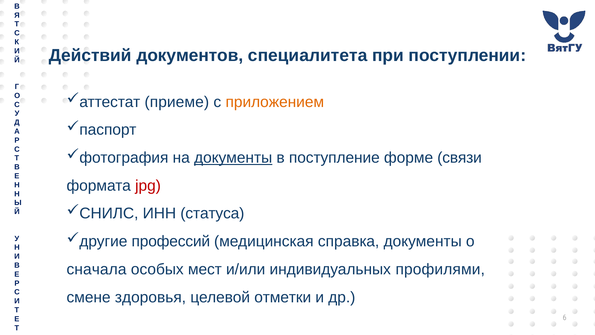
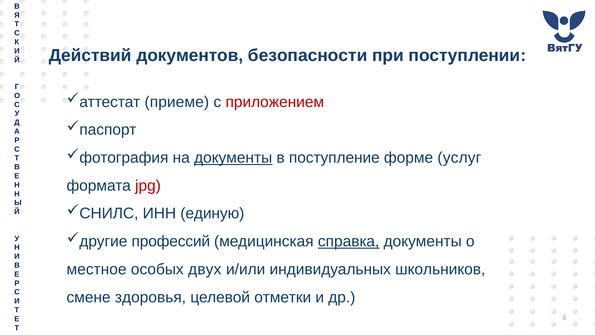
специалитета: специалитета -> безопасности
приложением colour: orange -> red
связи: связи -> услуг
статуса: статуса -> единую
справка underline: none -> present
сначала: сначала -> местное
мест: мест -> двух
профилями: профилями -> школьников
